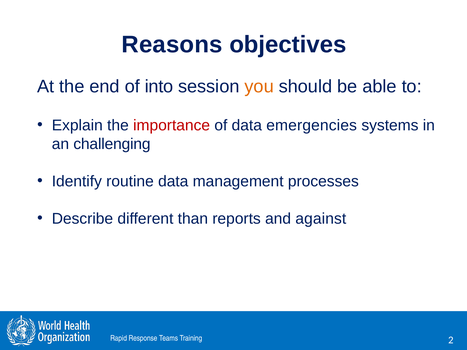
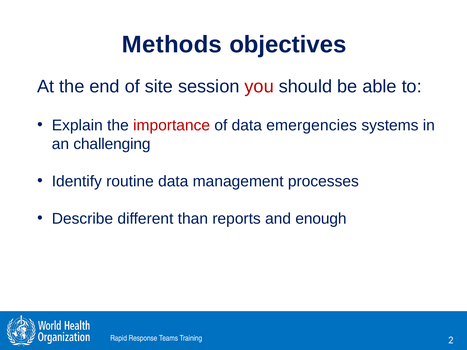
Reasons: Reasons -> Methods
into: into -> site
you colour: orange -> red
against: against -> enough
